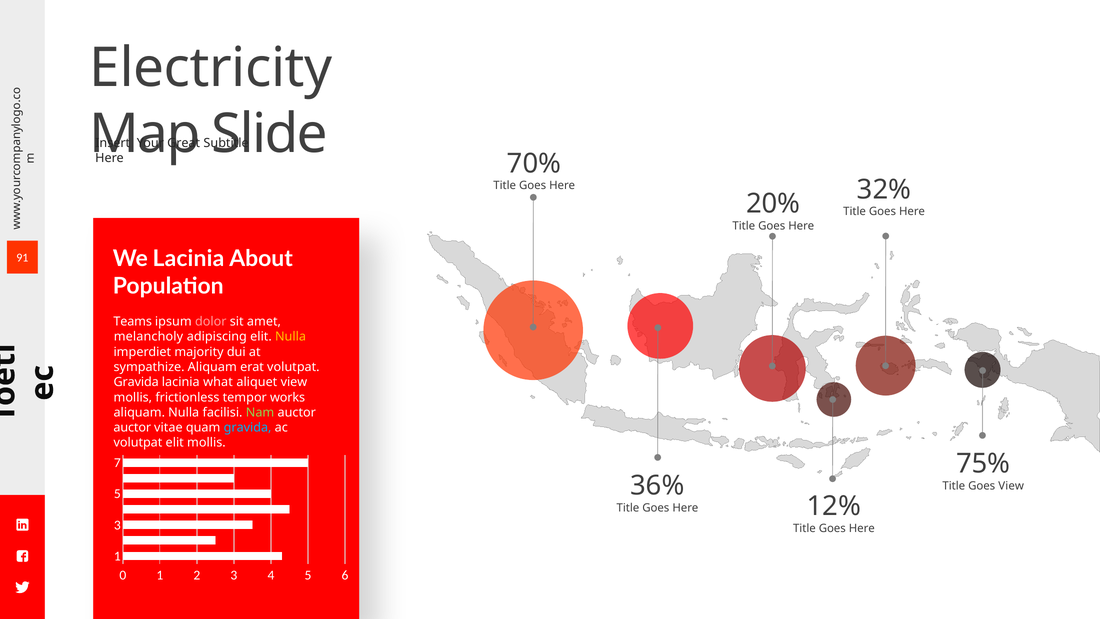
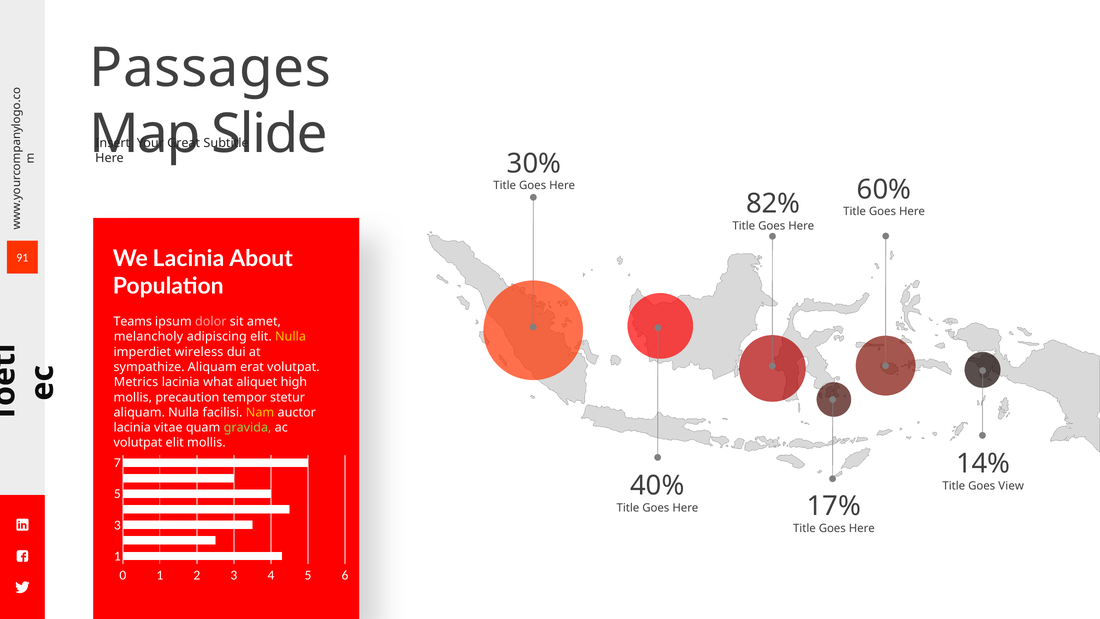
Electricity: Electricity -> Passages
70%: 70% -> 30%
32%: 32% -> 60%
20%: 20% -> 82%
majority: majority -> wireless
Gravida at (136, 382): Gravida -> Metrics
aliquet view: view -> high
frictionless: frictionless -> precaution
works: works -> stetur
Nam colour: light green -> yellow
auctor at (132, 427): auctor -> lacinia
gravida at (248, 427) colour: light blue -> light green
75%: 75% -> 14%
36%: 36% -> 40%
12%: 12% -> 17%
